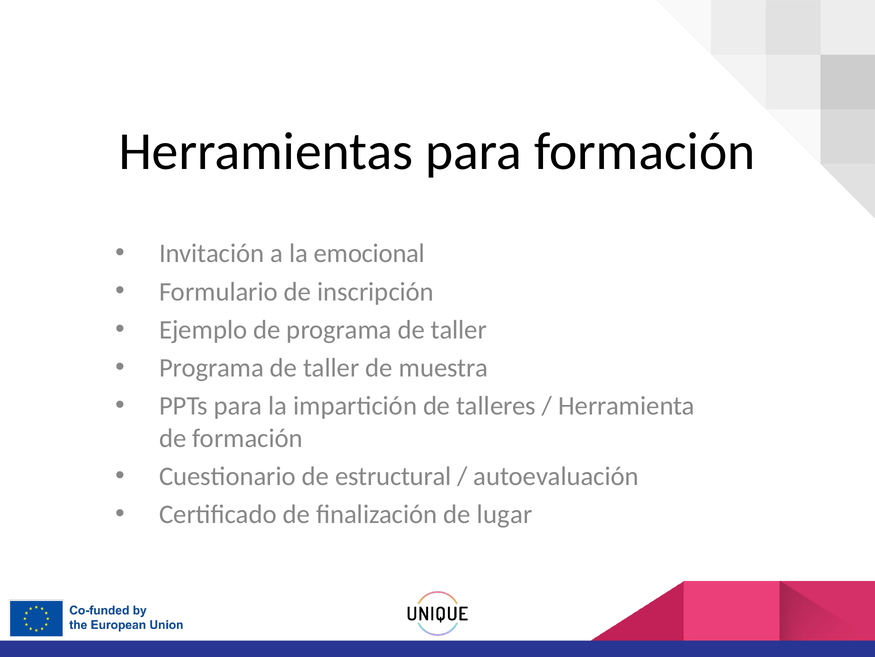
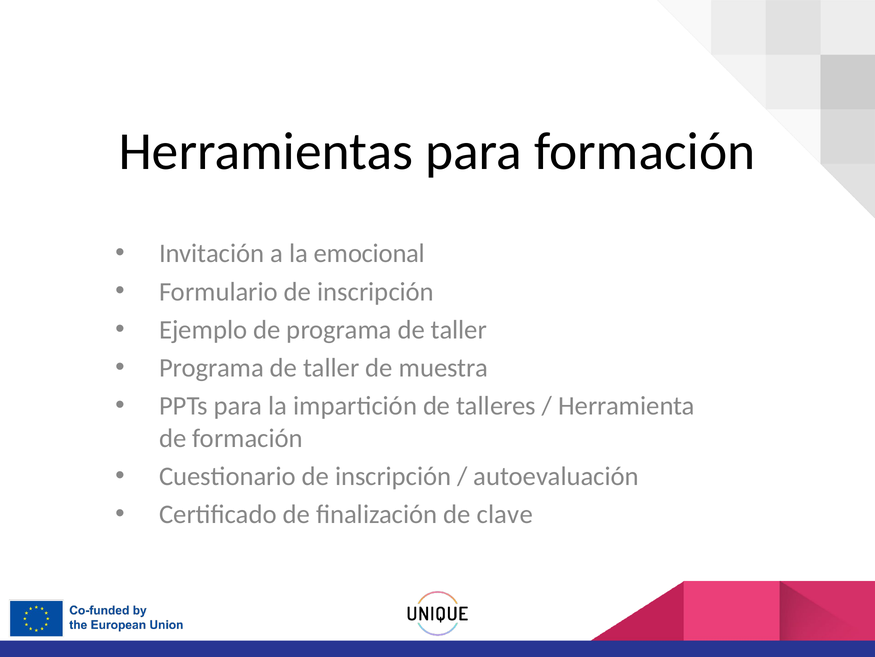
Cuestionario de estructural: estructural -> inscripción
lugar: lugar -> clave
